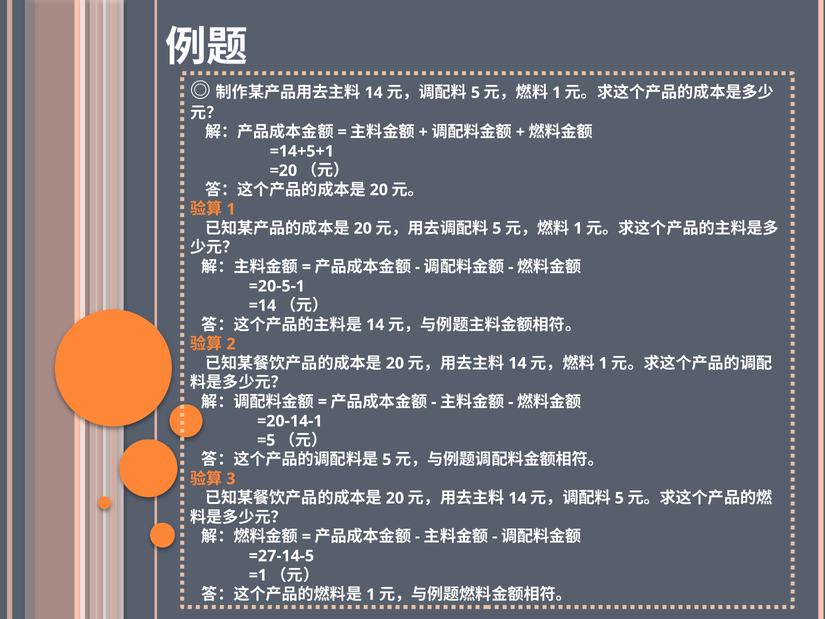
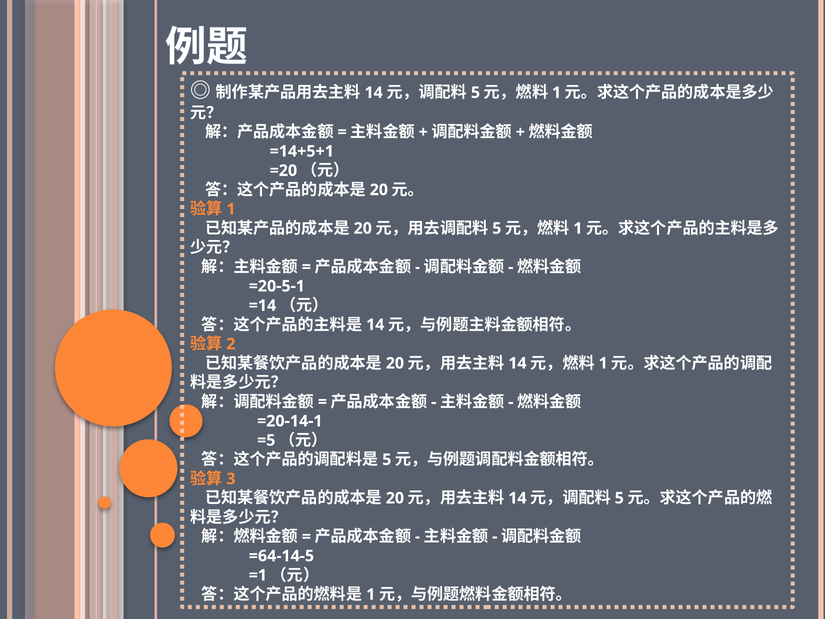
=27-14-5: =27-14-5 -> =64-14-5
